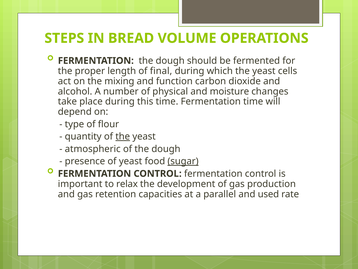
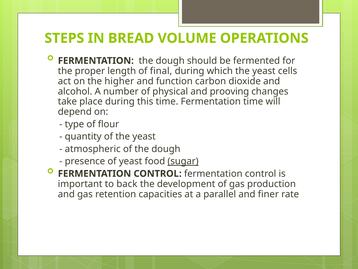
mixing: mixing -> higher
moisture: moisture -> prooving
the at (123, 136) underline: present -> none
relax: relax -> back
used: used -> finer
